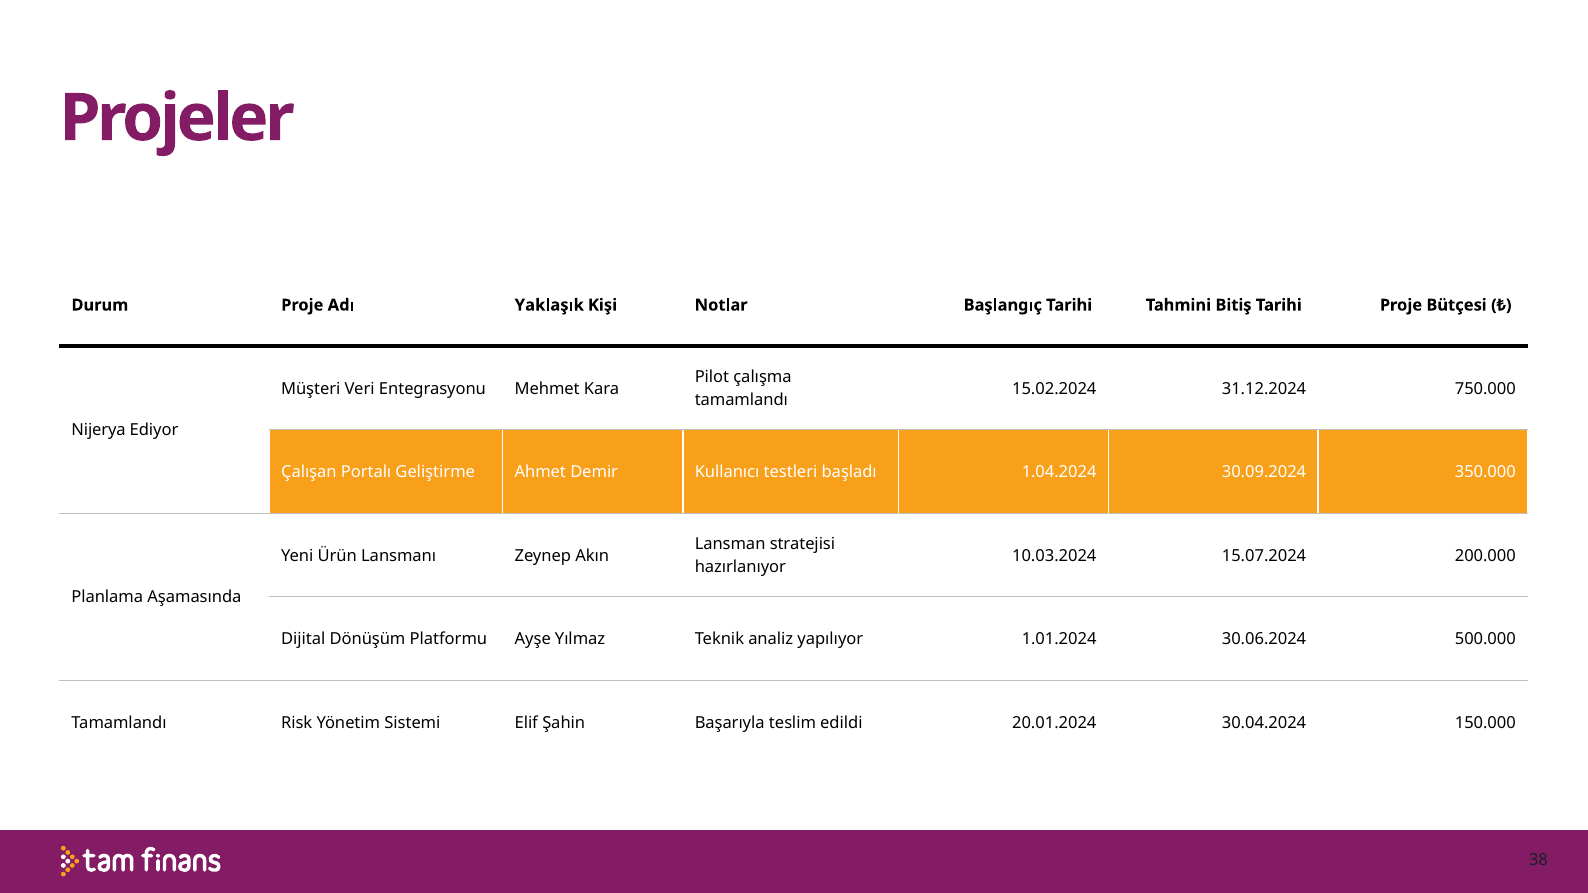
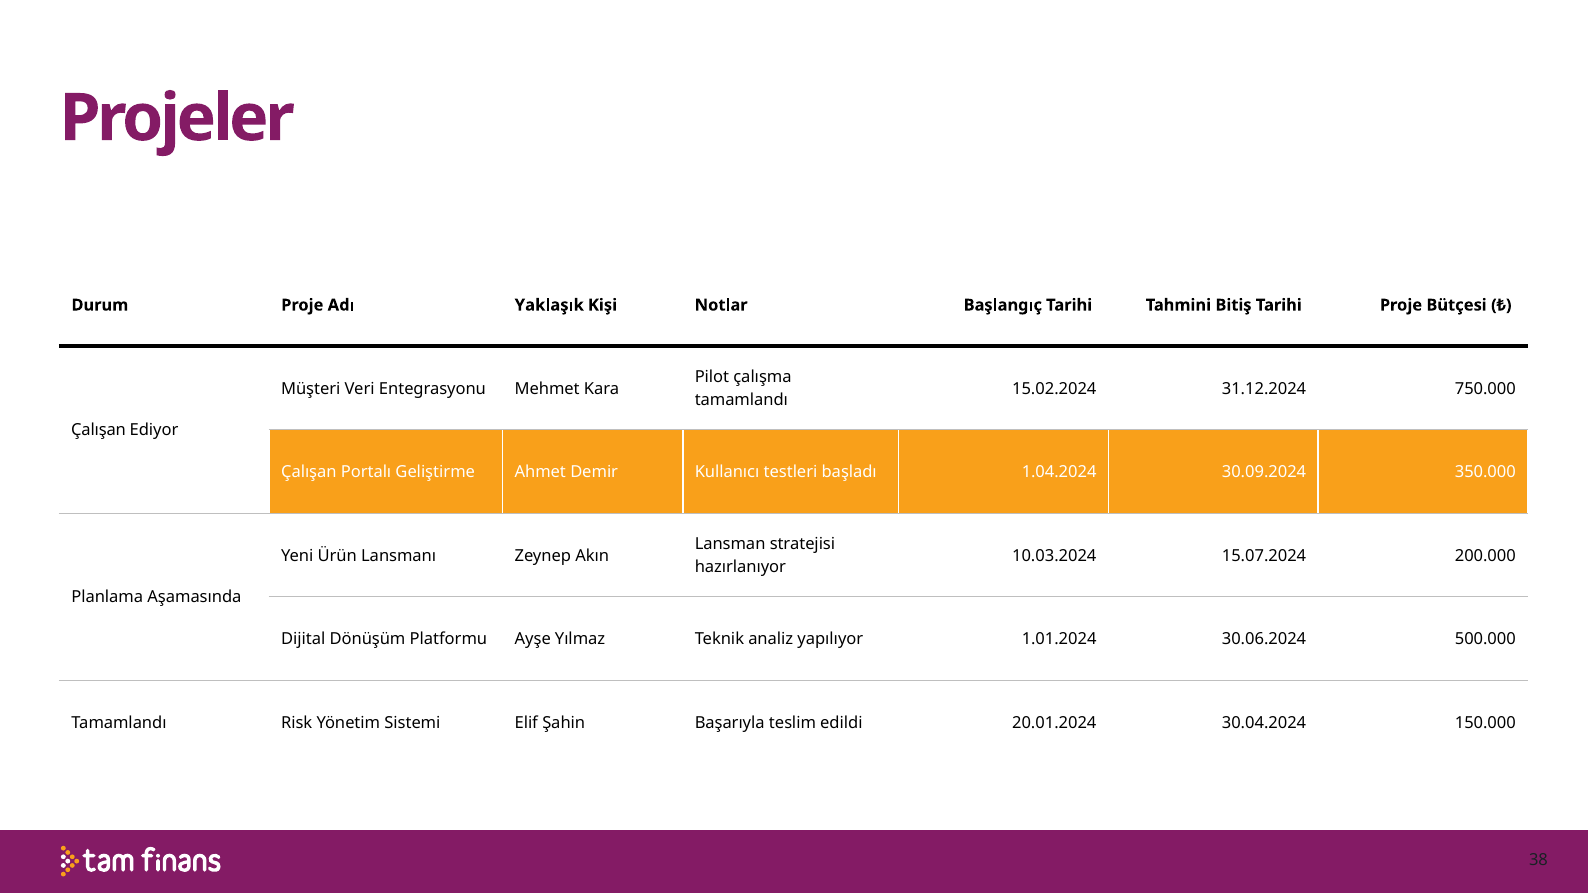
Nijerya at (99, 431): Nijerya -> Çalışan
